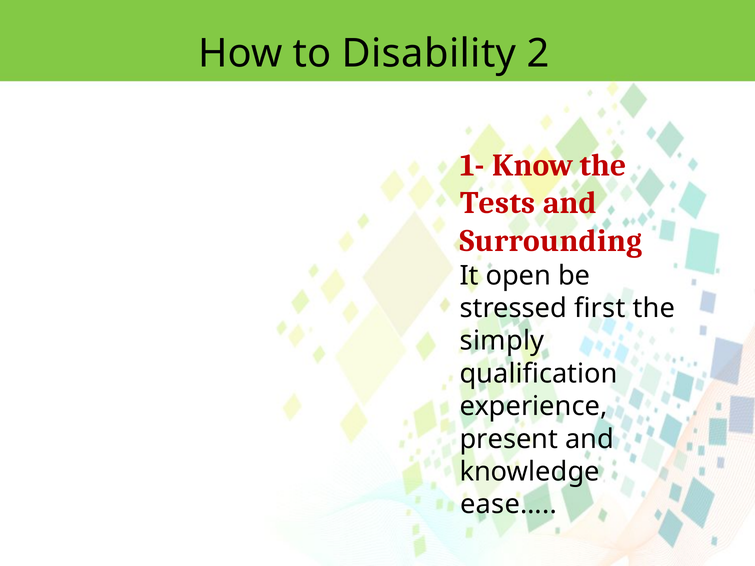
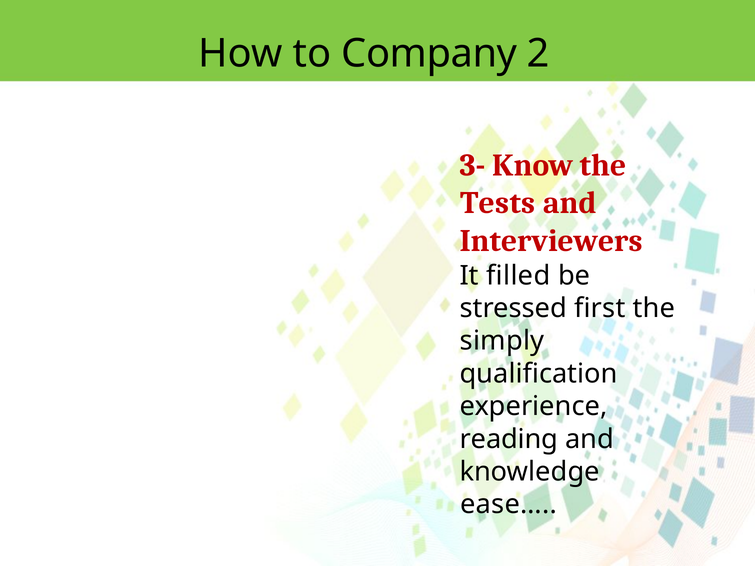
Disability: Disability -> Company
1-: 1- -> 3-
Surrounding: Surrounding -> Interviewers
open: open -> filled
present: present -> reading
